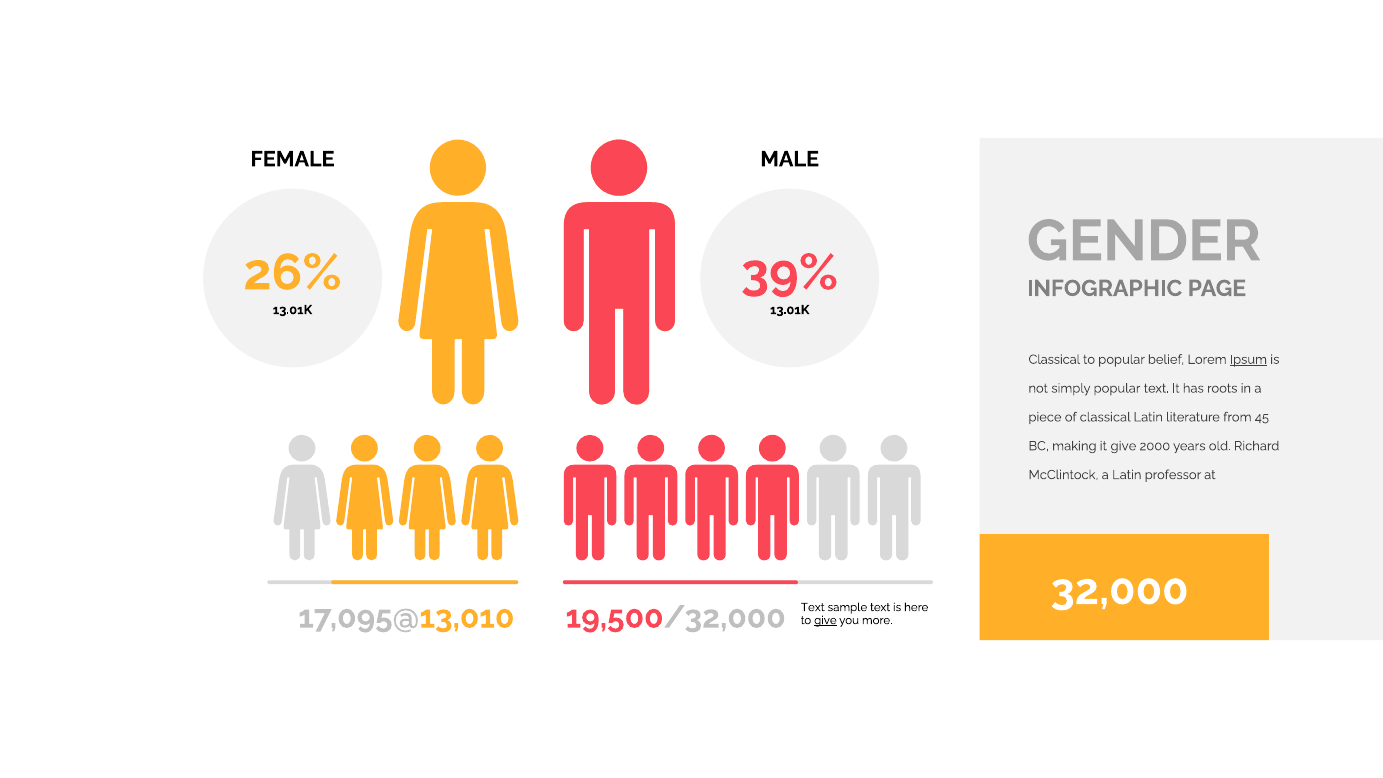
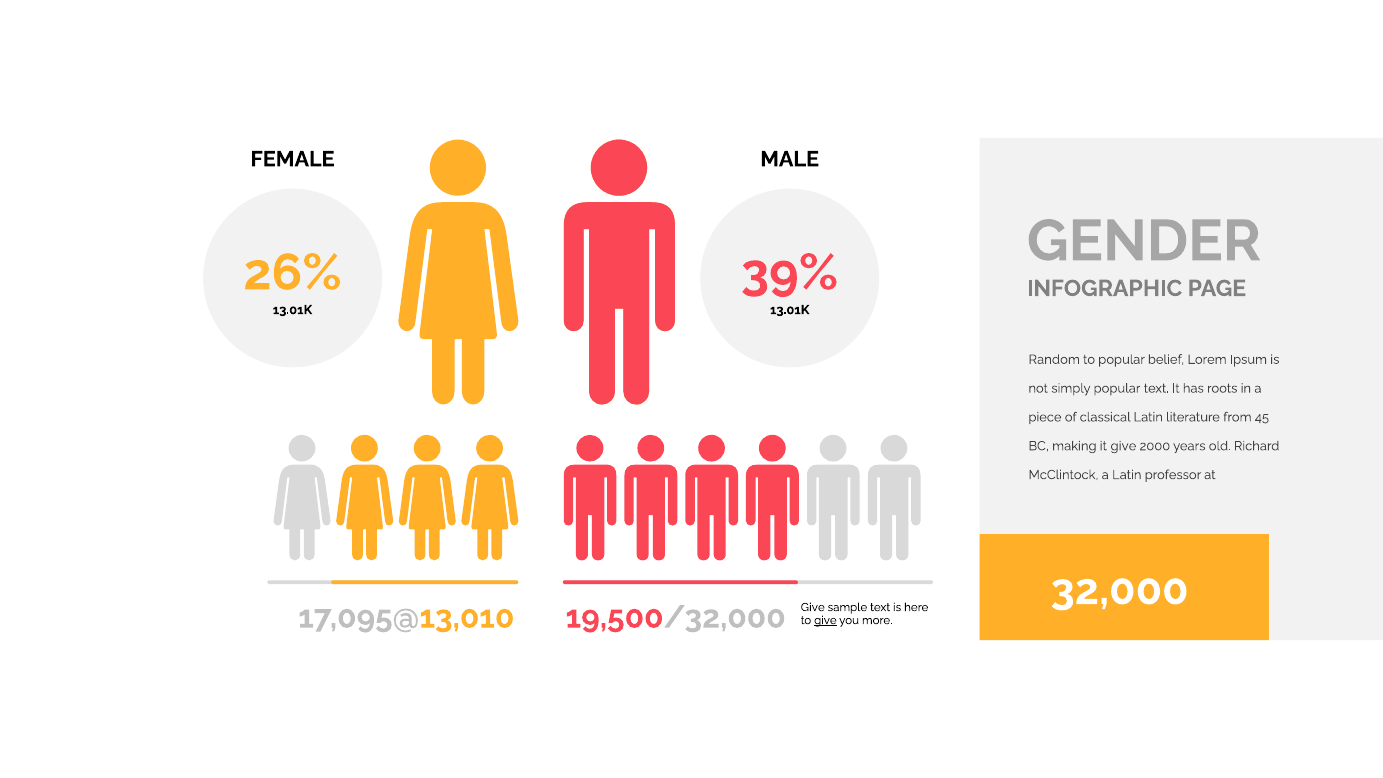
Classical at (1054, 359): Classical -> Random
Ipsum underline: present -> none
19,500/32,000 Text: Text -> Give
